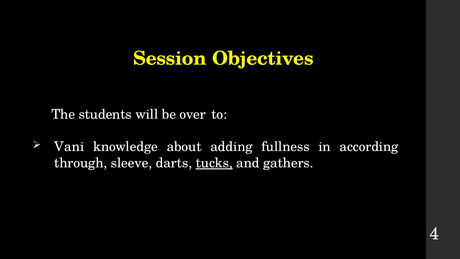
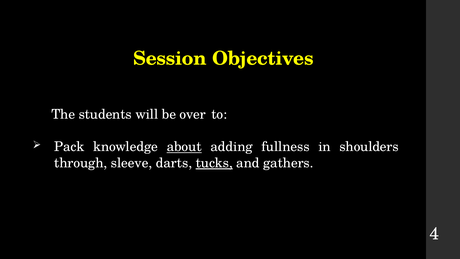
Vani: Vani -> Pack
about underline: none -> present
according: according -> shoulders
